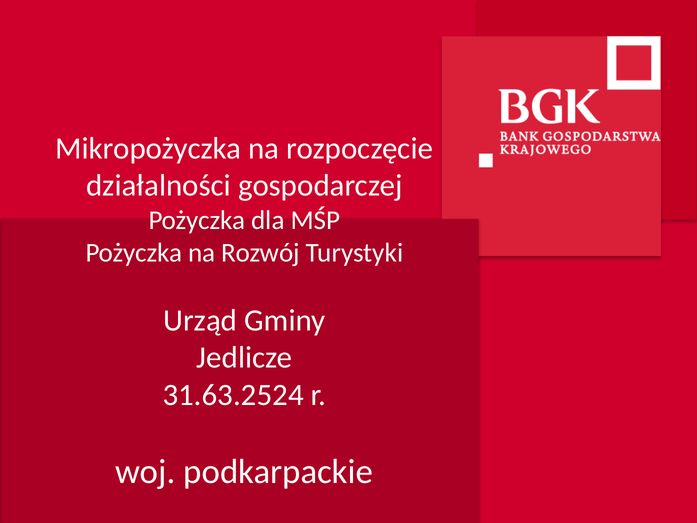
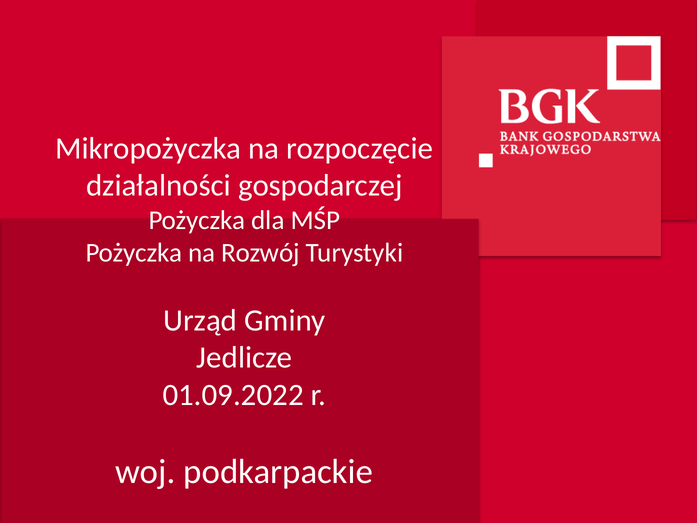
31.63.2524: 31.63.2524 -> 01.09.2022
